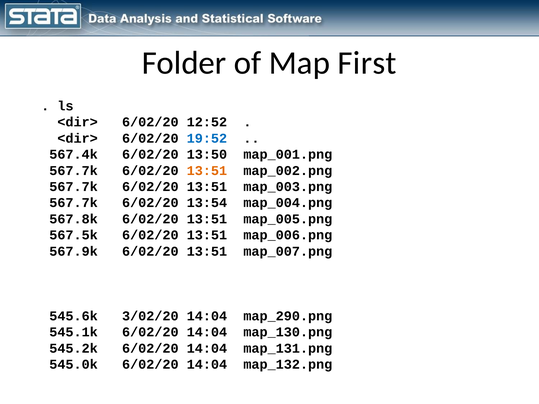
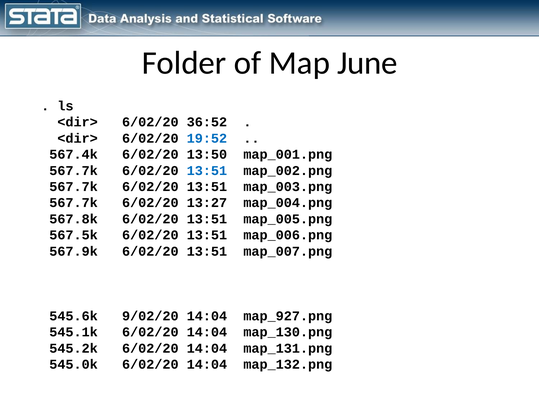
First: First -> June
12:52: 12:52 -> 36:52
13:51 at (207, 171) colour: orange -> blue
13:54: 13:54 -> 13:27
3/02/20: 3/02/20 -> 9/02/20
map_290.png: map_290.png -> map_927.png
